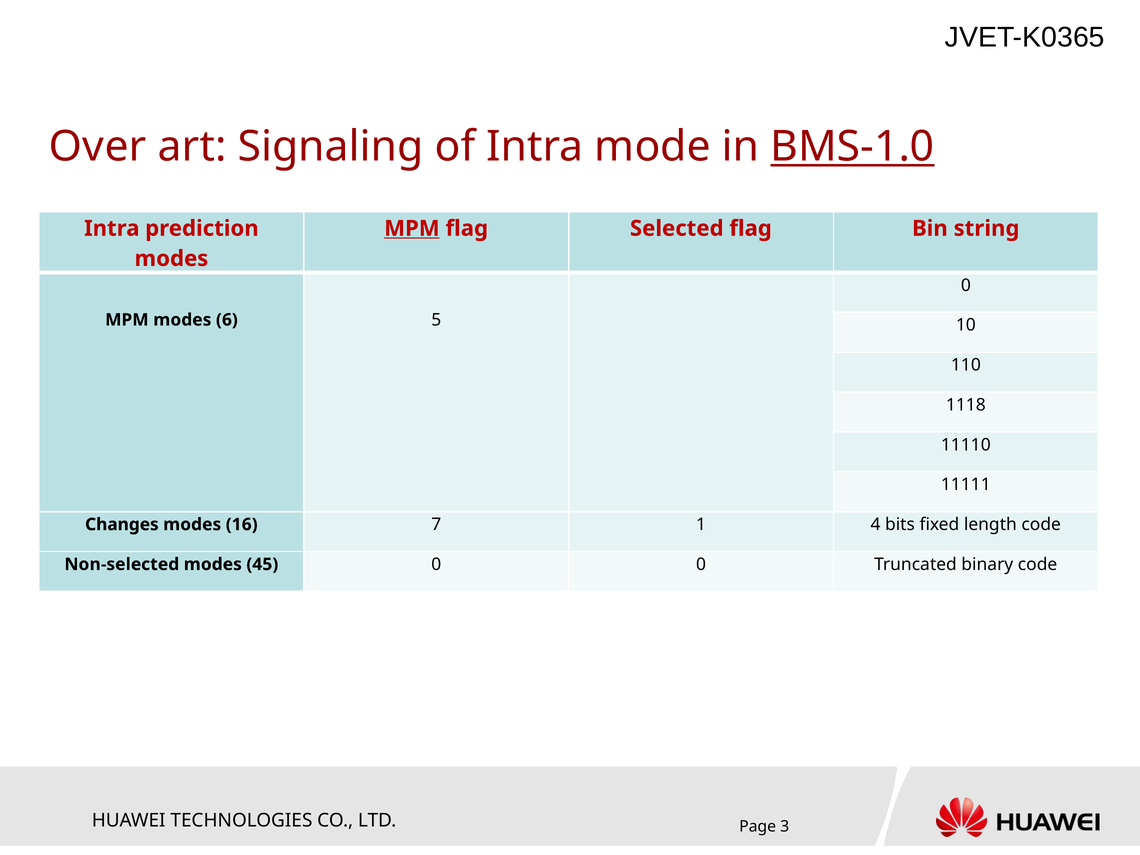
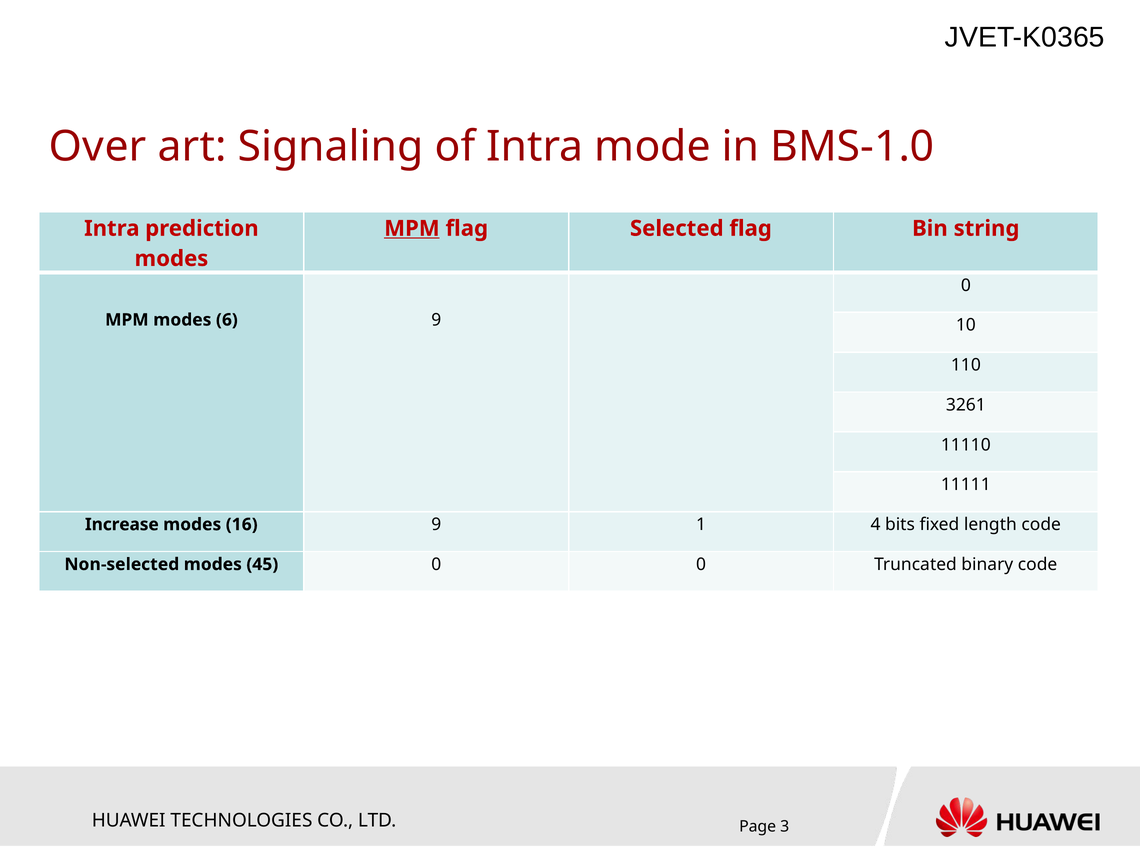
BMS-1.0 underline: present -> none
6 5: 5 -> 9
1118: 1118 -> 3261
Changes: Changes -> Increase
16 7: 7 -> 9
